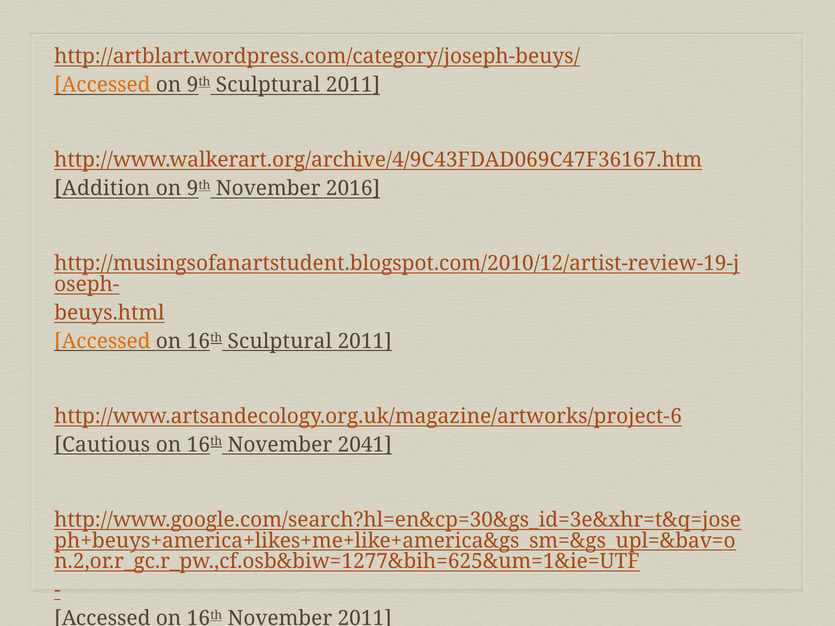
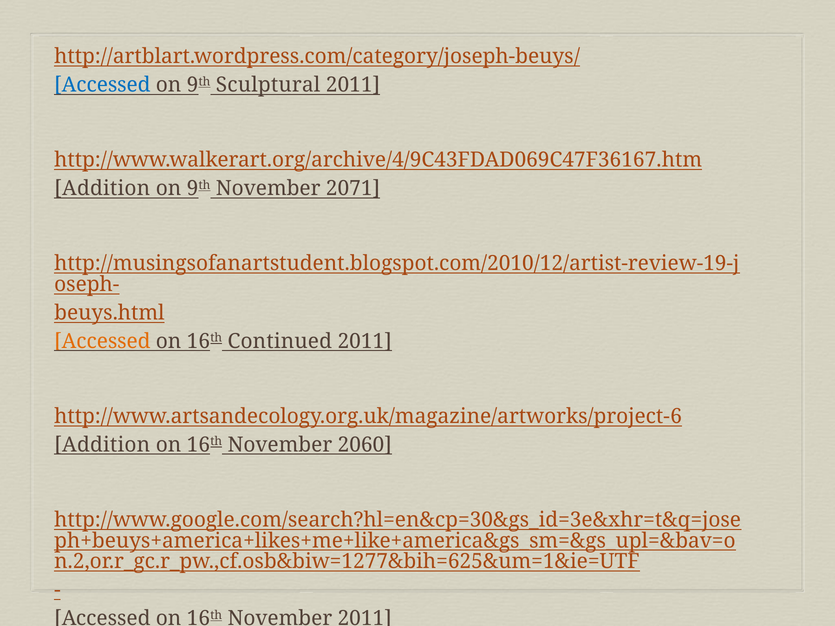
Accessed at (102, 85) colour: orange -> blue
2016: 2016 -> 2071
16th Sculptural: Sculptural -> Continued
Cautious at (102, 445): Cautious -> Addition
2041: 2041 -> 2060
